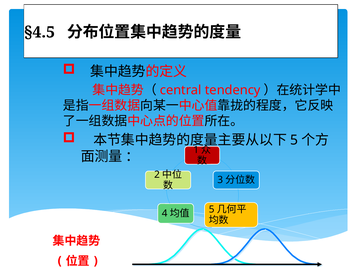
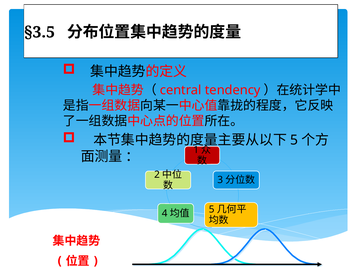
§4.5: §4.5 -> §3.5
